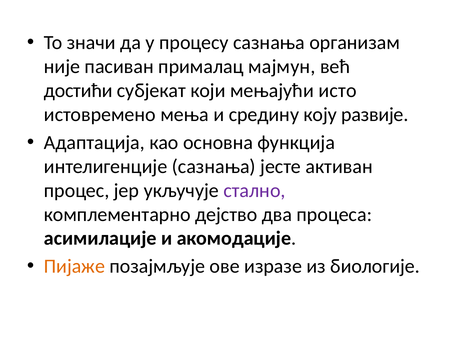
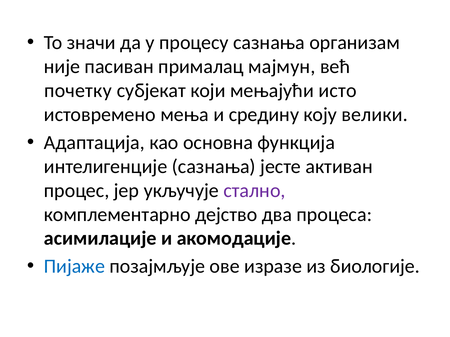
достићи: достићи -> почетку
развије: развије -> велики
Пијаже colour: orange -> blue
